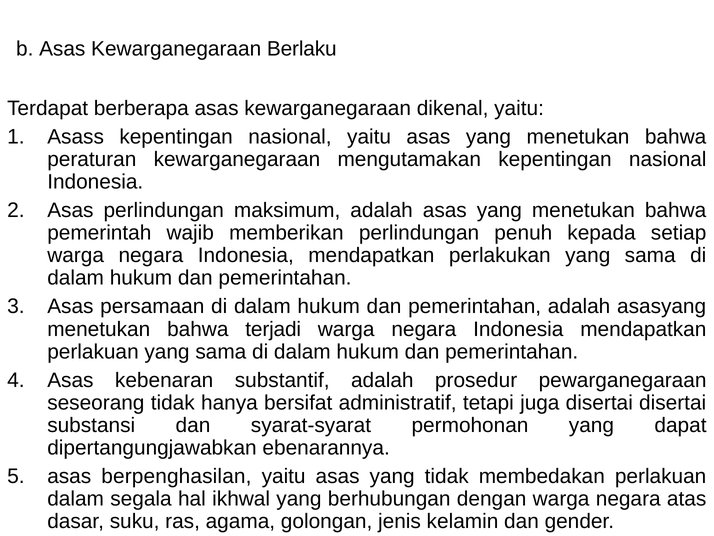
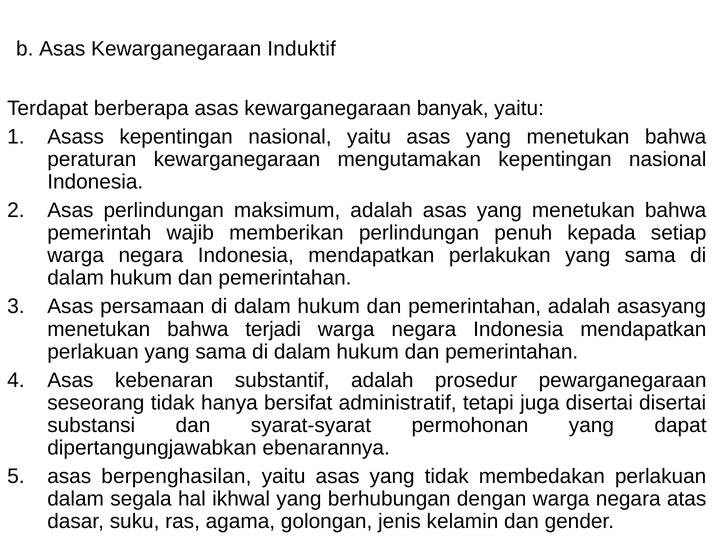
Berlaku: Berlaku -> Induktif
dikenal: dikenal -> banyak
